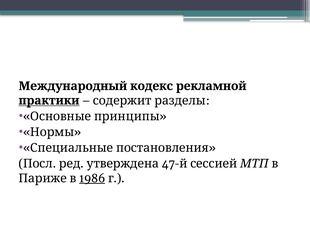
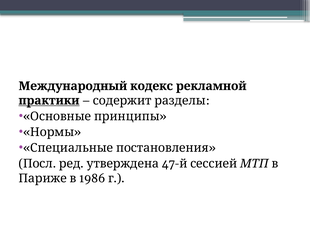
1986 underline: present -> none
